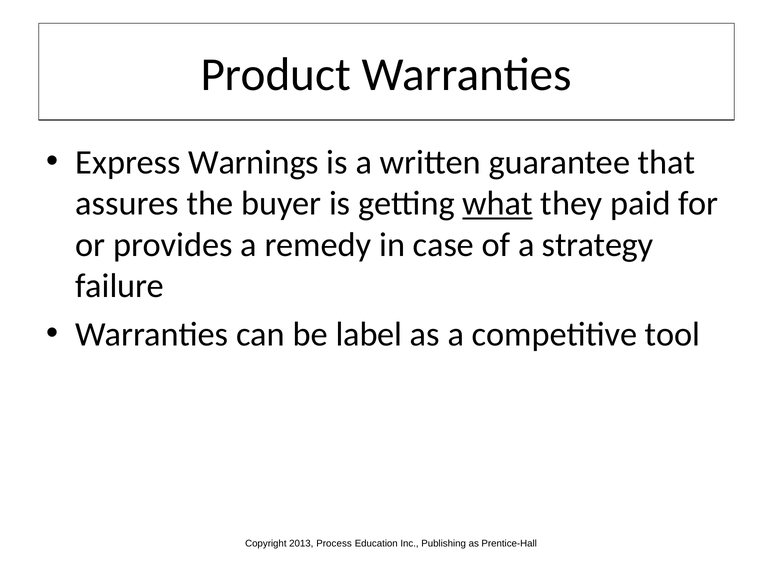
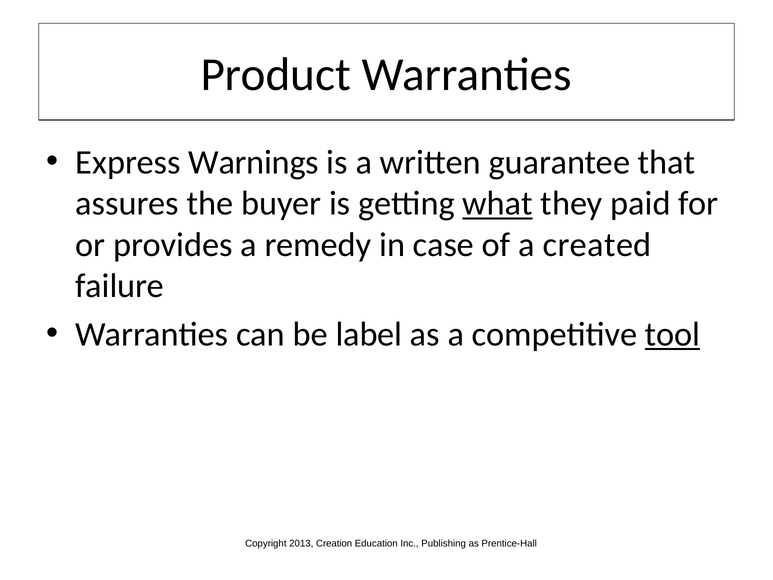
strategy: strategy -> created
tool underline: none -> present
Process: Process -> Creation
